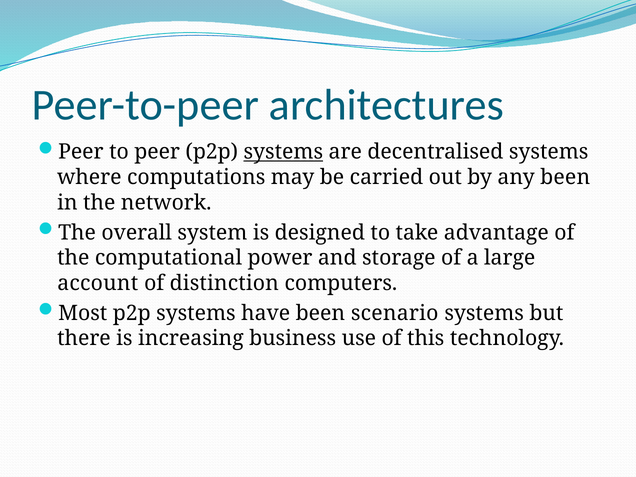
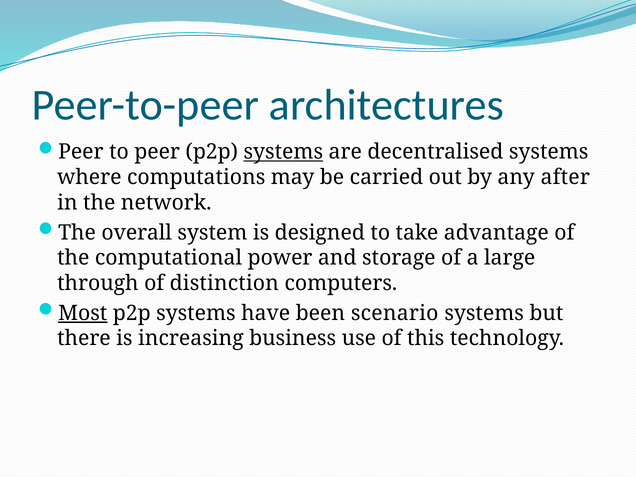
any been: been -> after
account: account -> through
Most underline: none -> present
